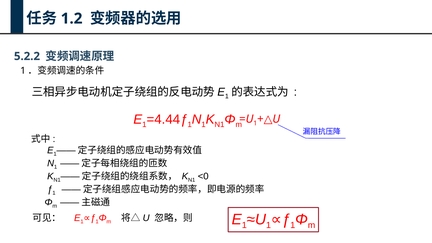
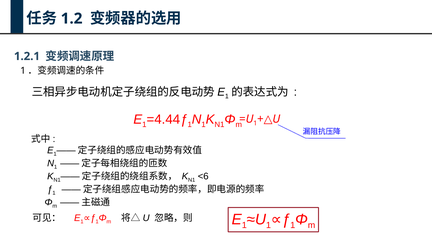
5.2.2: 5.2.2 -> 1.2.1
<0: <0 -> <6
